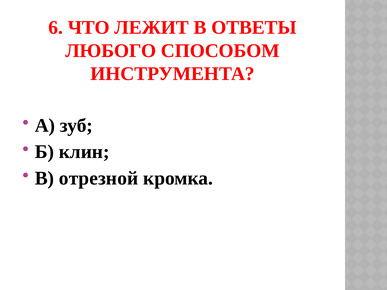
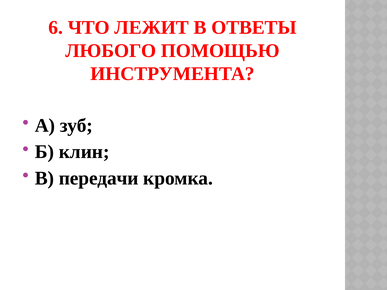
СПОСОБОМ: СПОСОБОМ -> ПОМОЩЬЮ
отрезной: отрезной -> передачи
